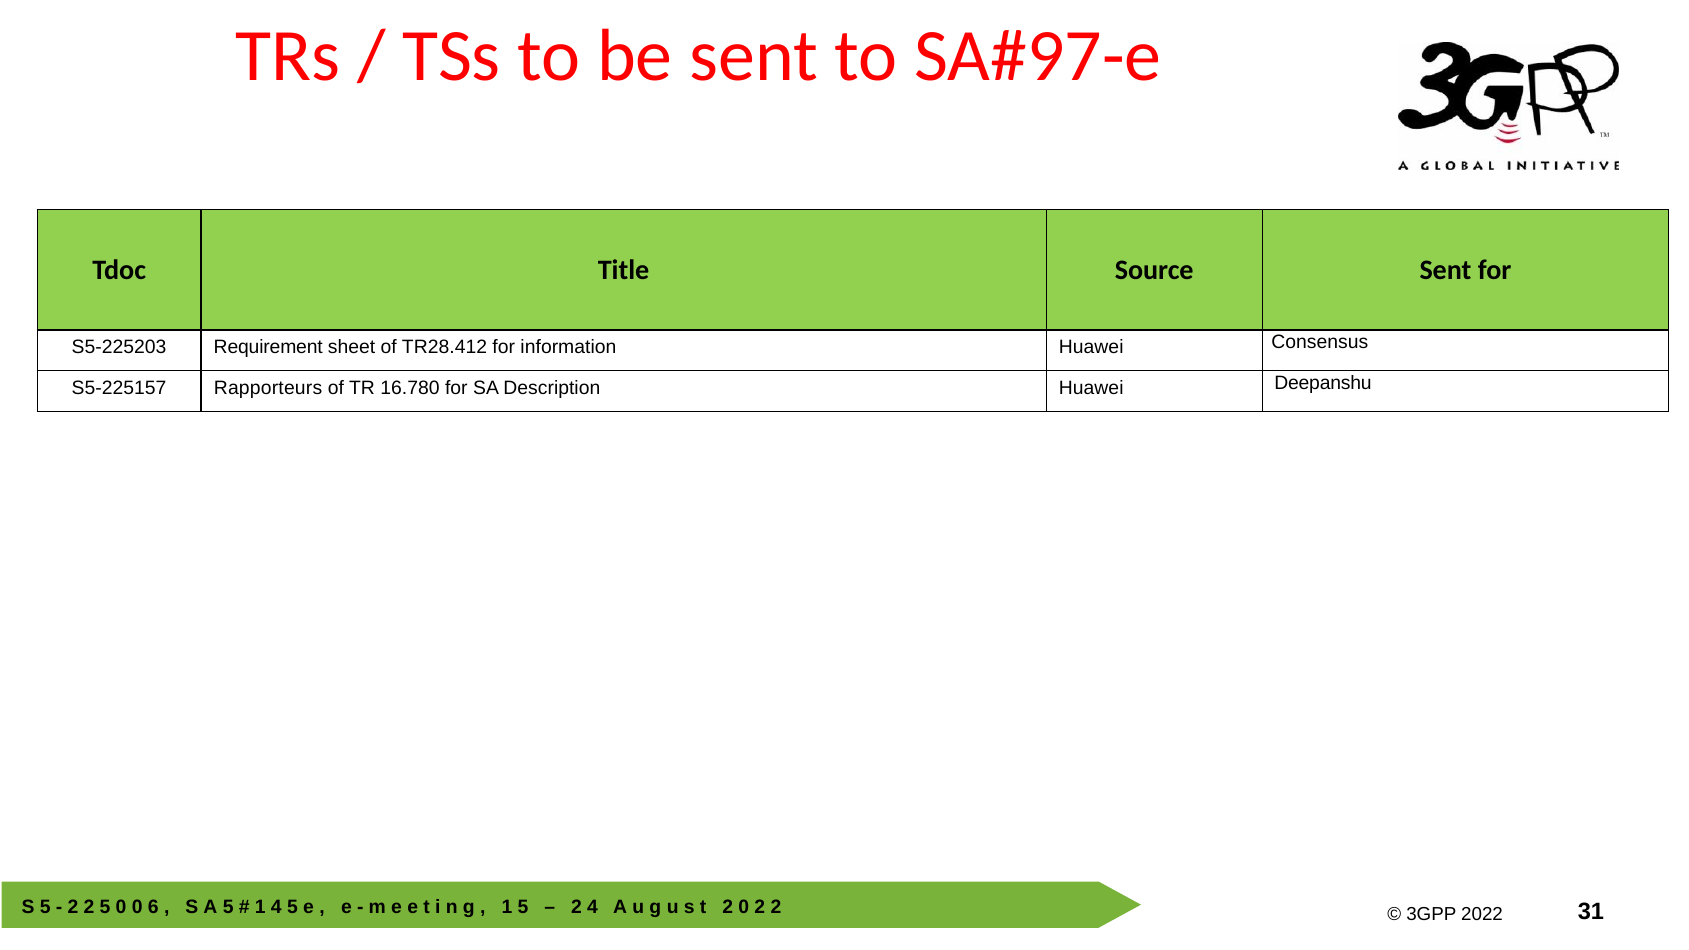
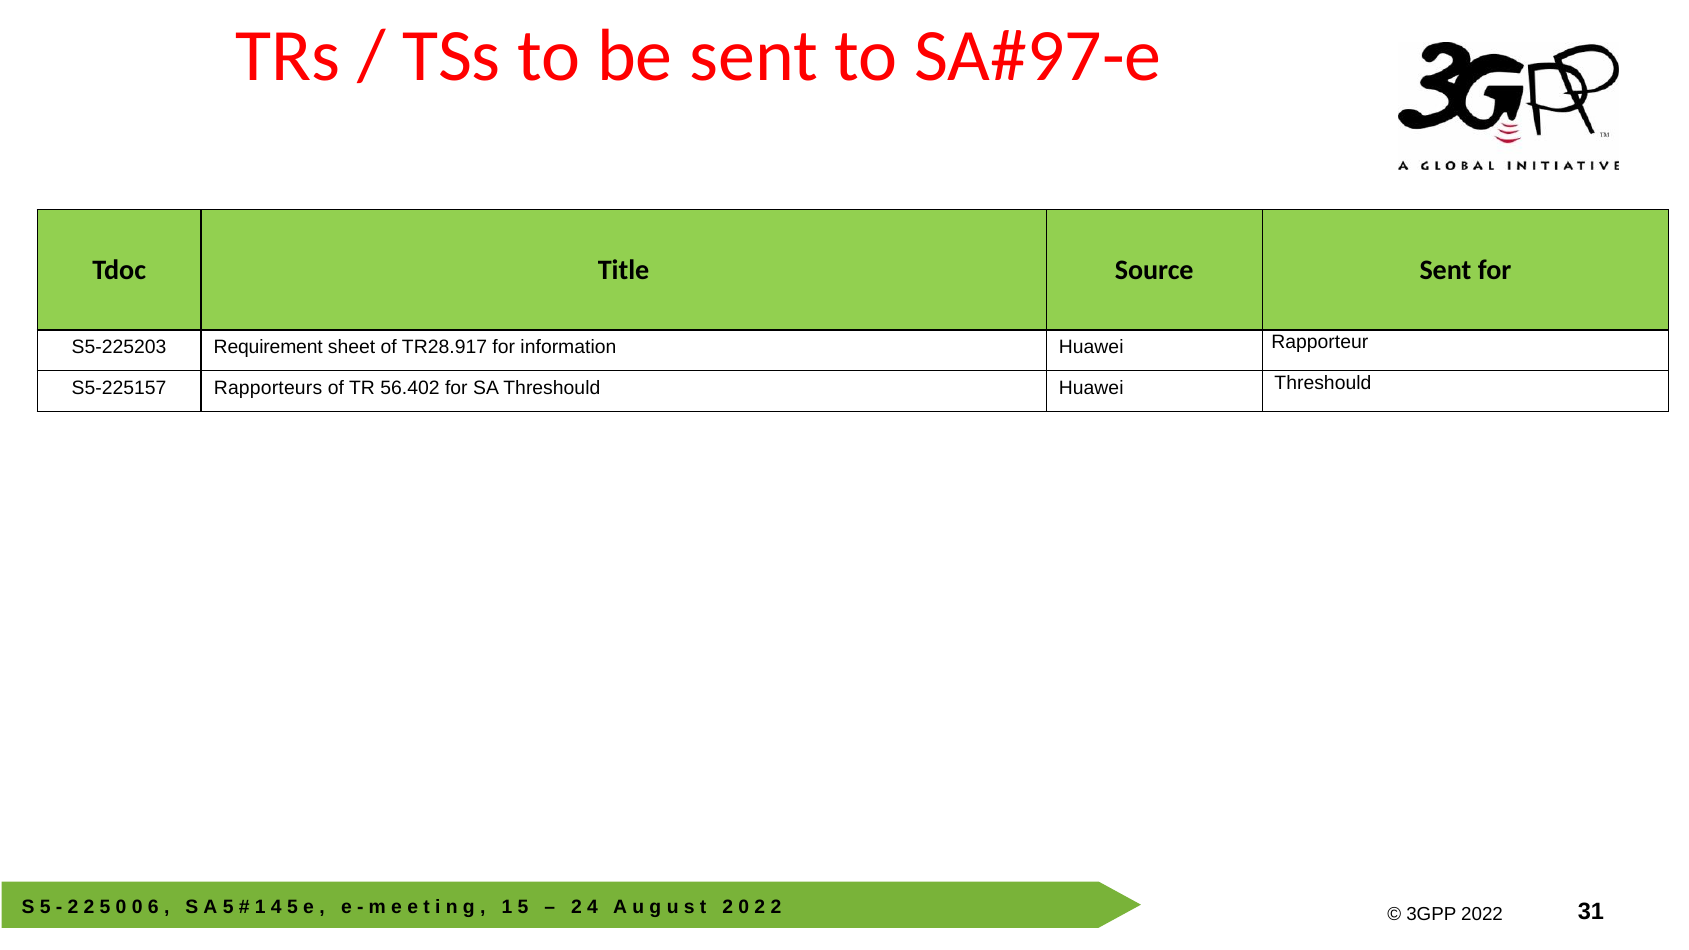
TR28.412: TR28.412 -> TR28.917
Consensus: Consensus -> Rapporteur
16.780: 16.780 -> 56.402
SA Description: Description -> Threshould
Huawei Deepanshu: Deepanshu -> Threshould
